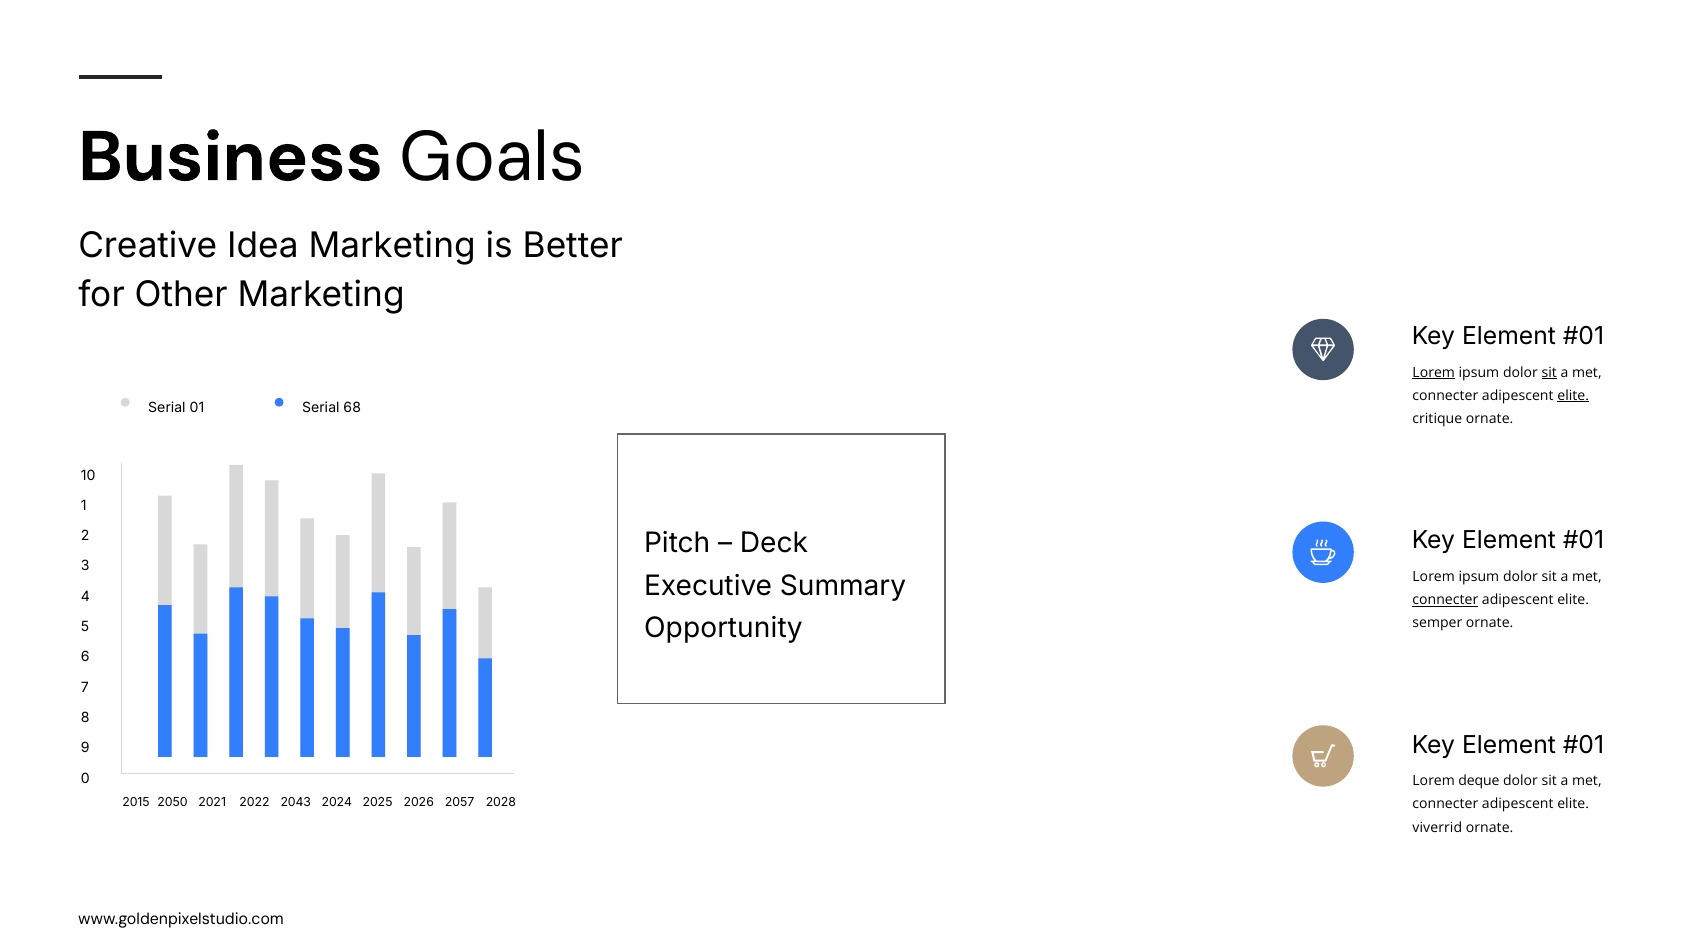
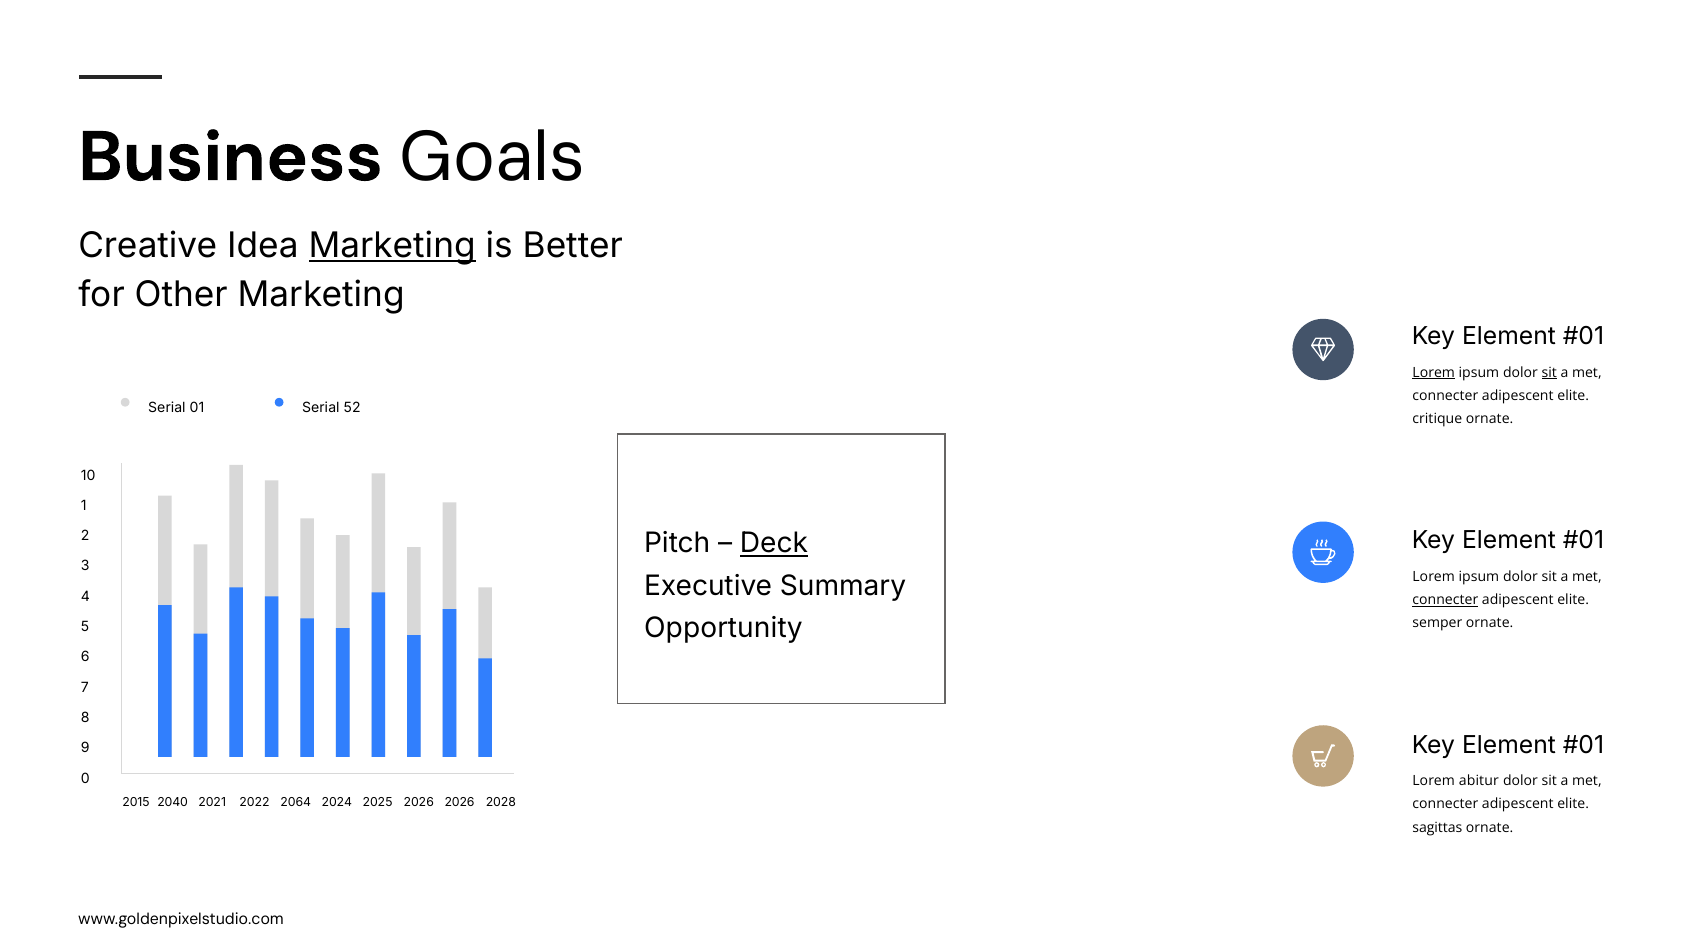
Marketing at (392, 246) underline: none -> present
elite at (1573, 396) underline: present -> none
68: 68 -> 52
Deck underline: none -> present
deque: deque -> abitur
2050: 2050 -> 2040
2043: 2043 -> 2064
2026 2057: 2057 -> 2026
viverrid: viverrid -> sagittas
